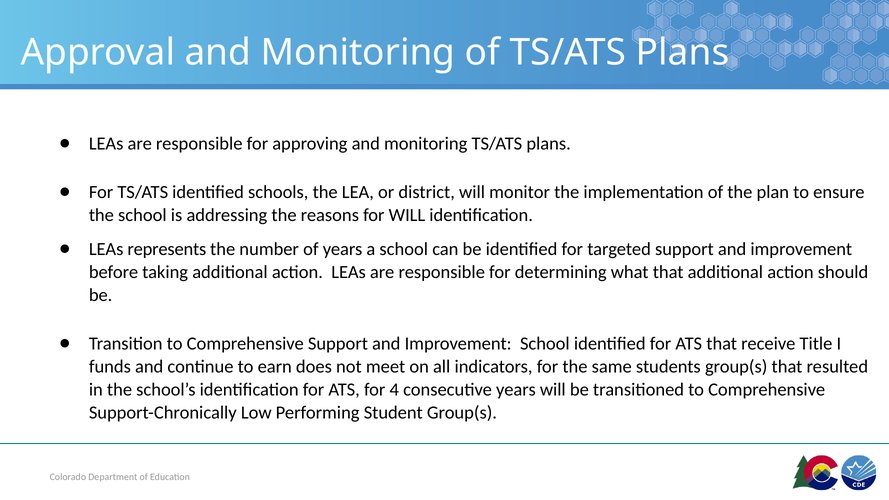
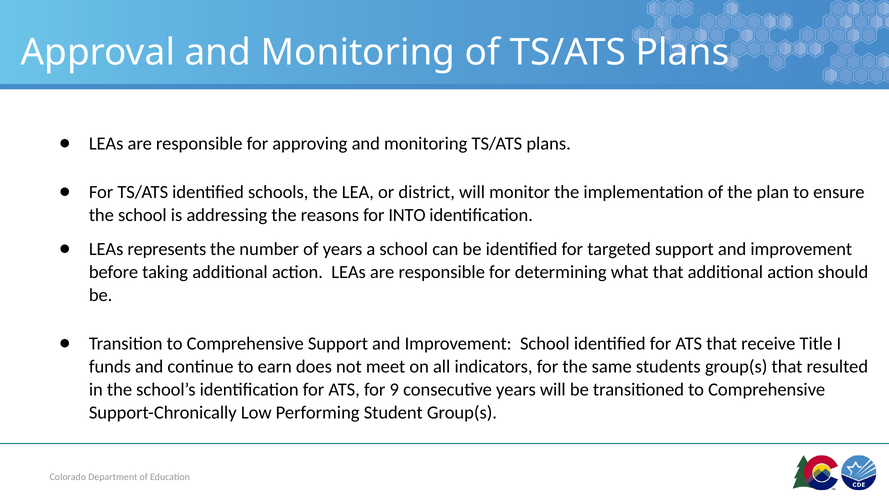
for WILL: WILL -> INTO
4: 4 -> 9
